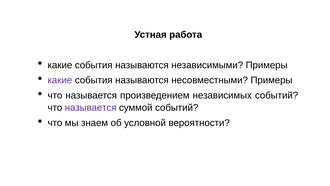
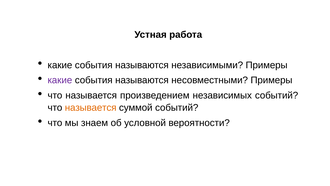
называется at (91, 108) colour: purple -> orange
